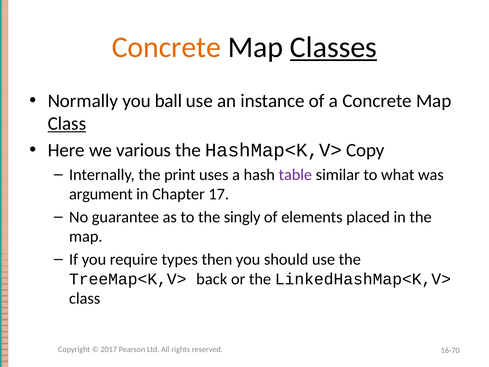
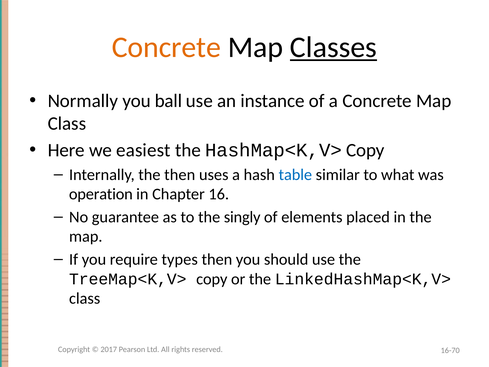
Class at (67, 124) underline: present -> none
various: various -> easiest
the print: print -> then
table colour: purple -> blue
argument: argument -> operation
17: 17 -> 16
TreeMap<K,V> back: back -> copy
